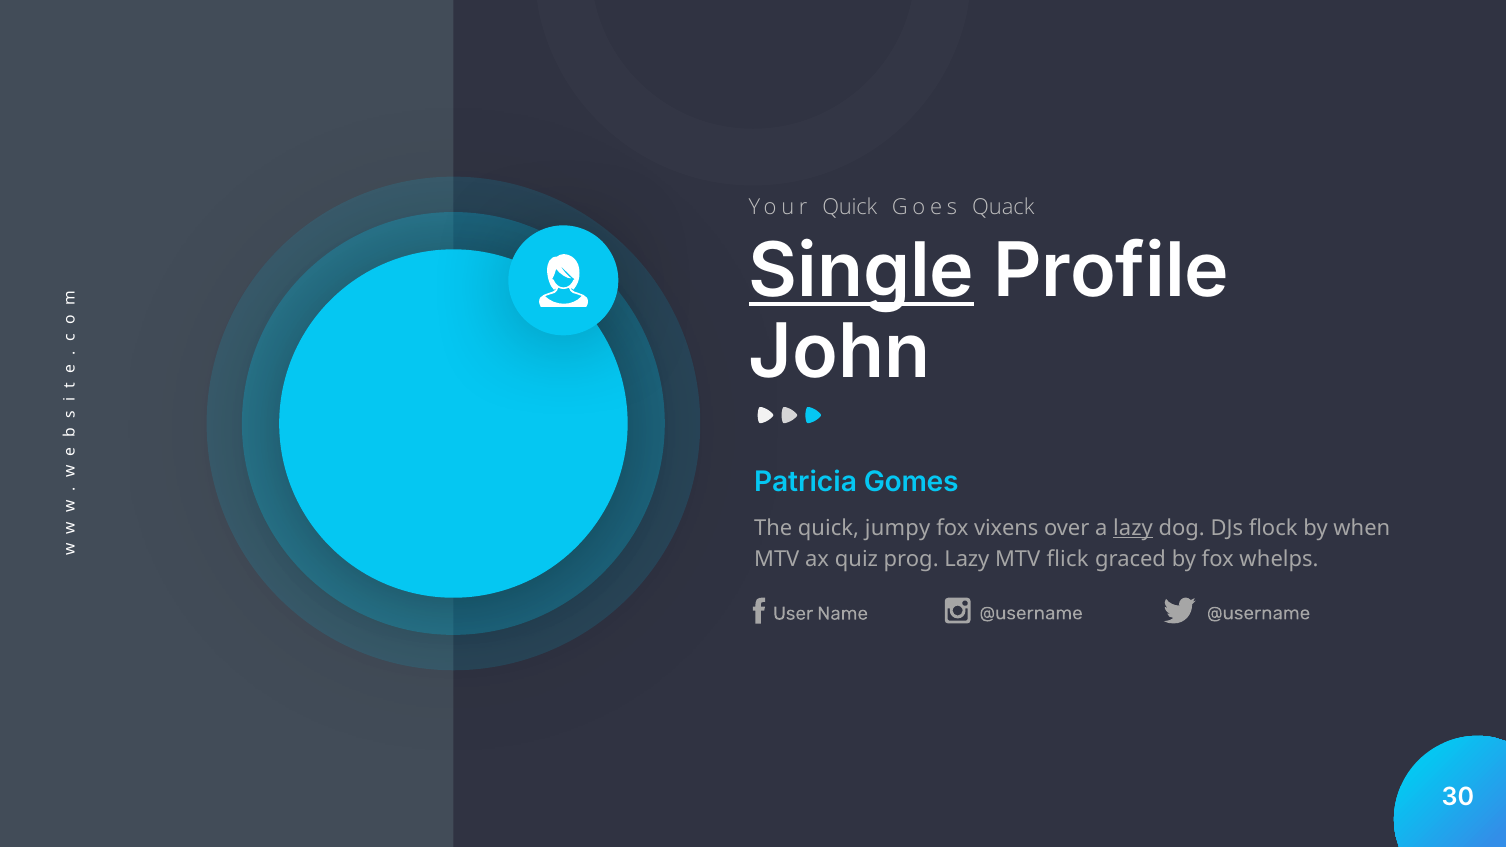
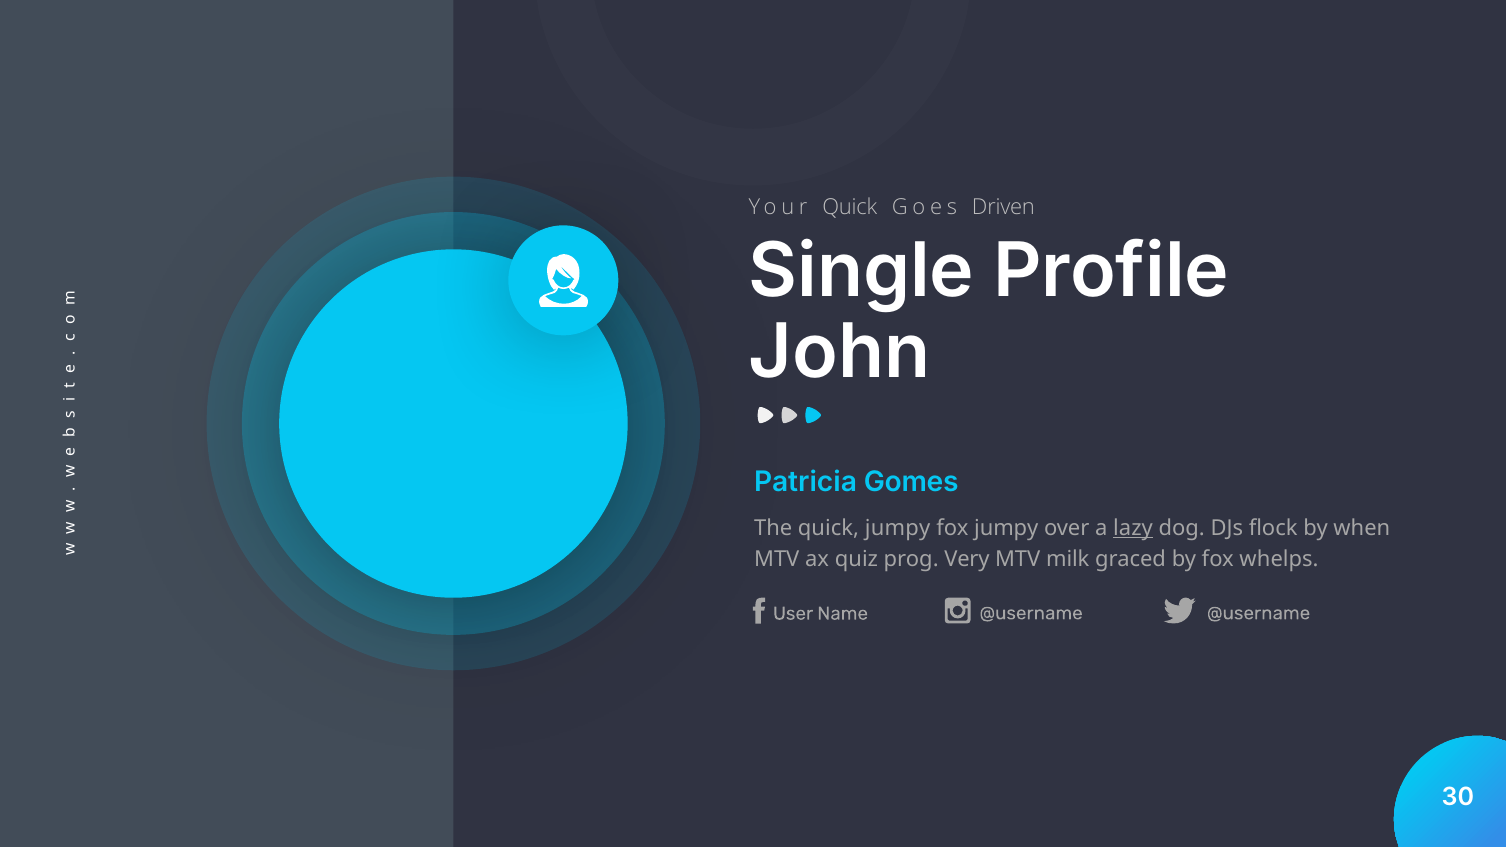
Quack: Quack -> Driven
Single underline: present -> none
fox vixens: vixens -> jumpy
prog Lazy: Lazy -> Very
flick: flick -> milk
